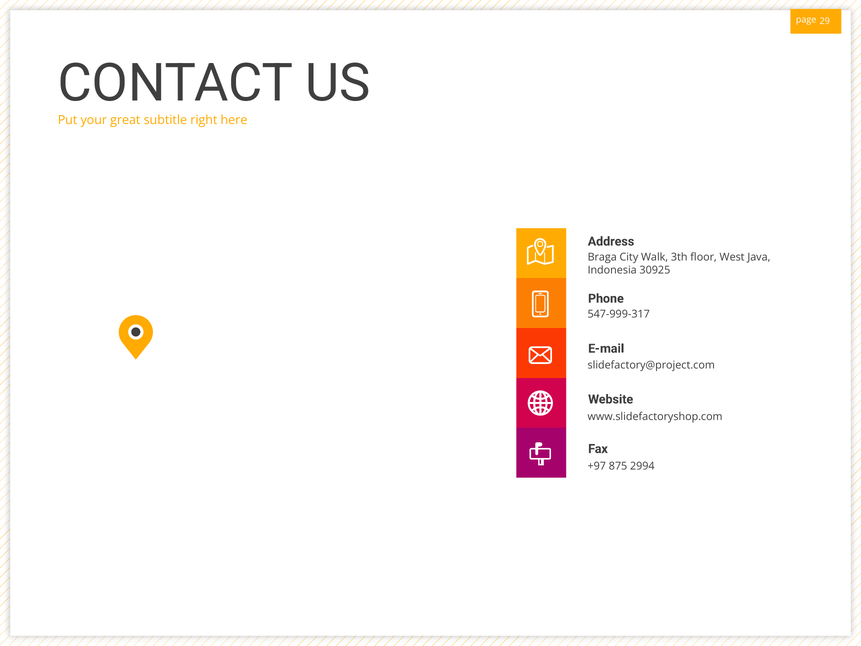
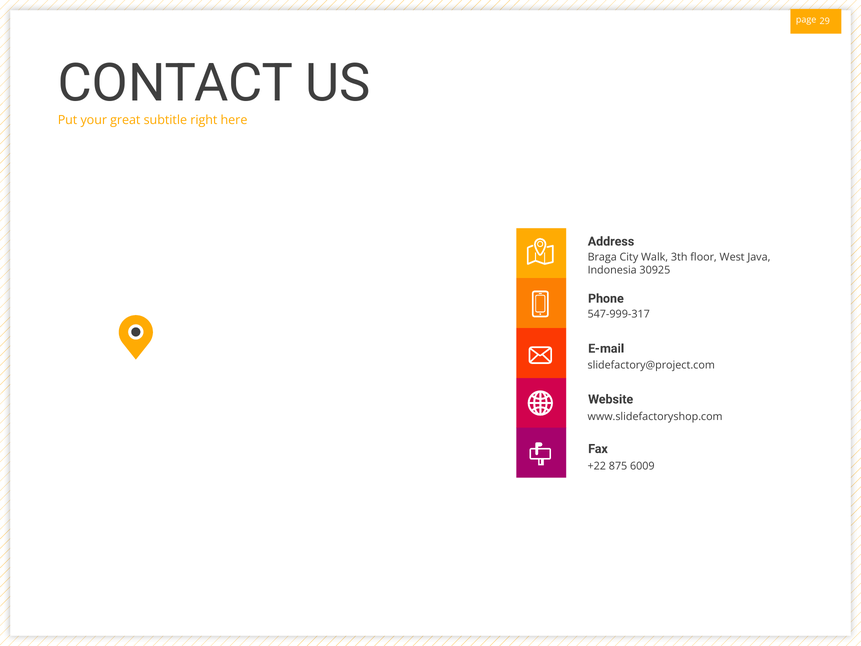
+97: +97 -> +22
2994: 2994 -> 6009
